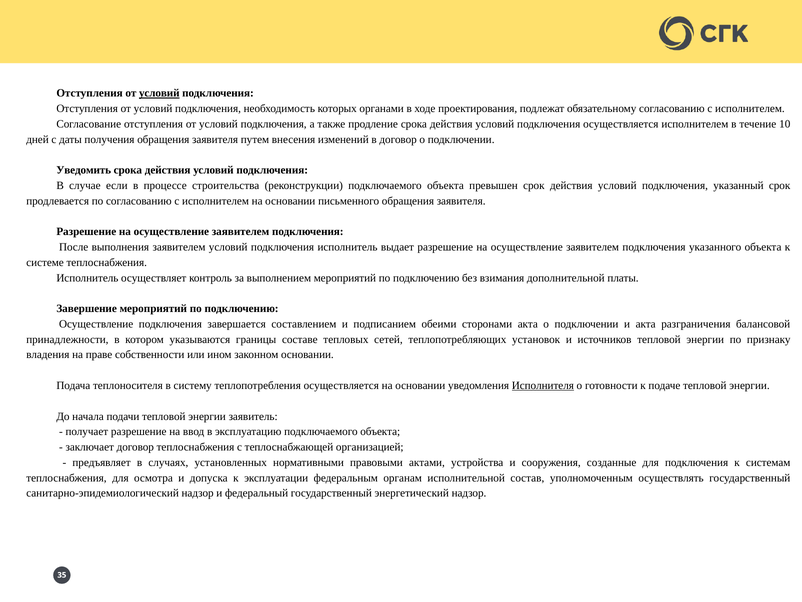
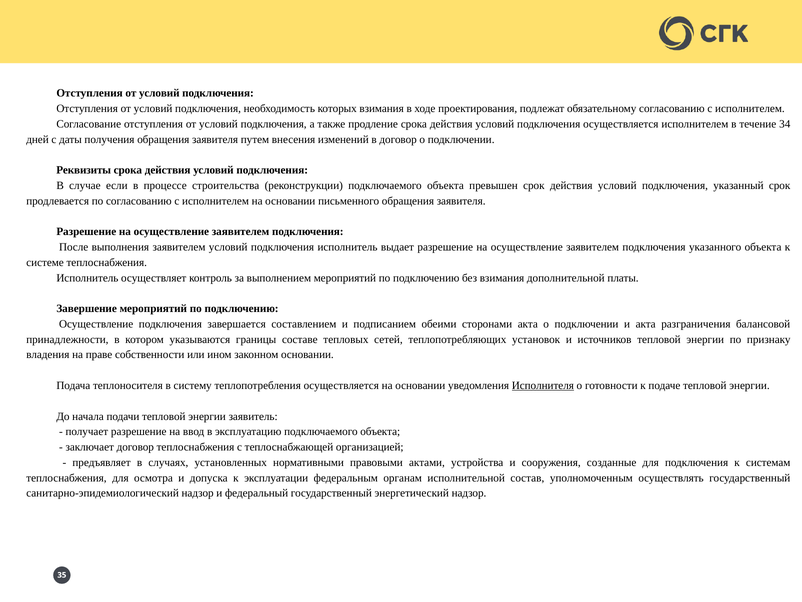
условий at (159, 93) underline: present -> none
которых органами: органами -> взимания
10: 10 -> 34
Уведомить: Уведомить -> Реквизиты
